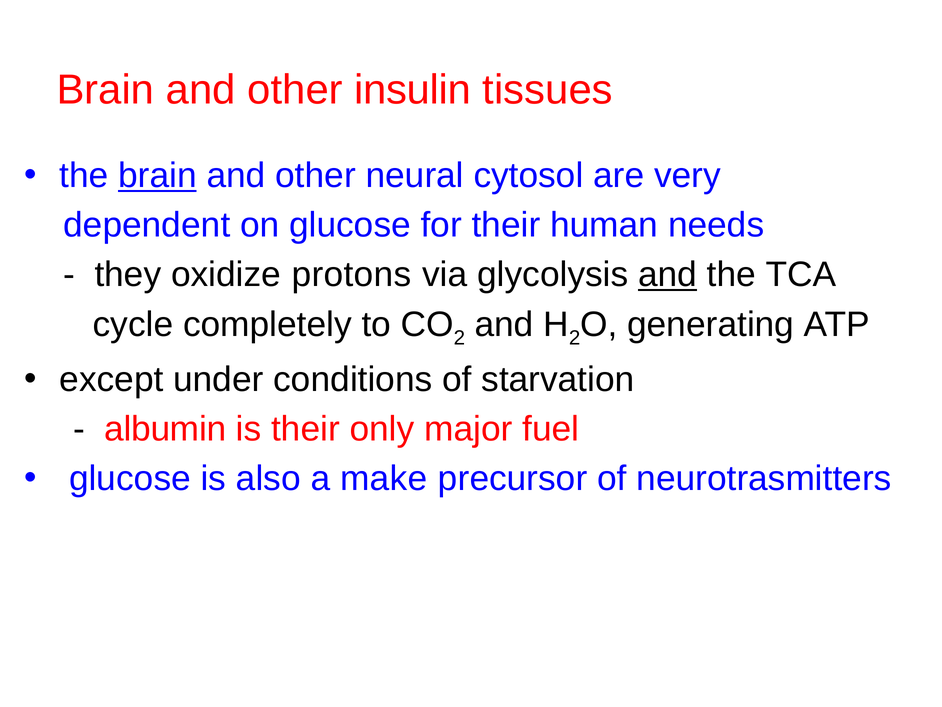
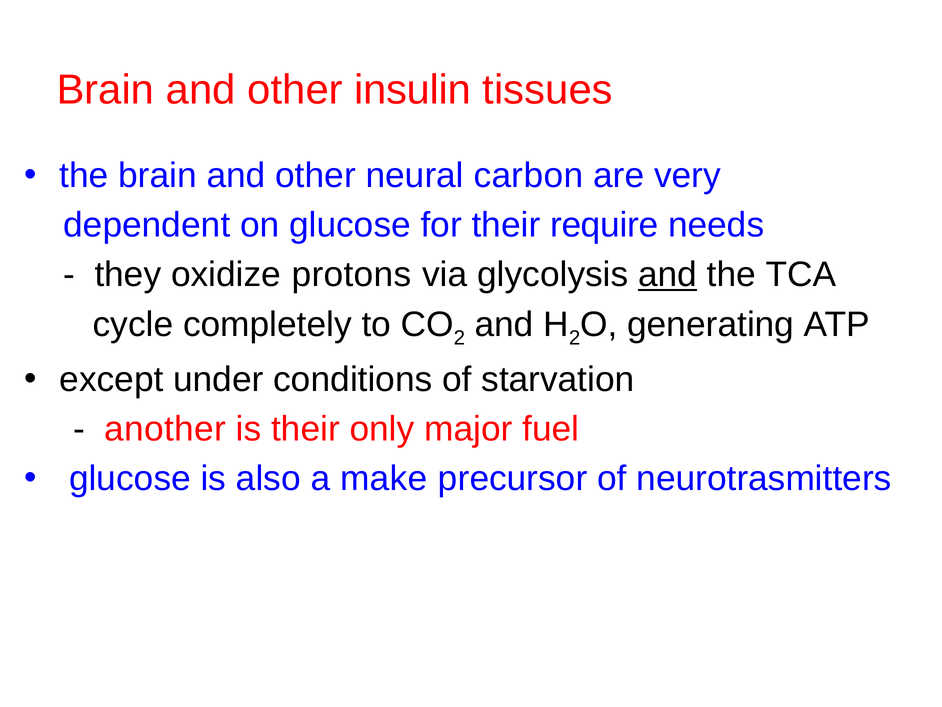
brain at (157, 176) underline: present -> none
cytosol: cytosol -> carbon
human: human -> require
albumin: albumin -> another
